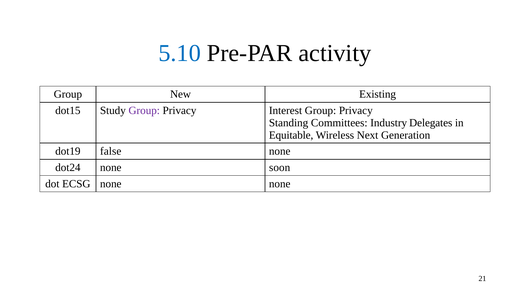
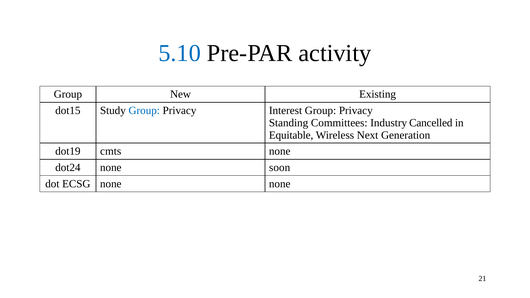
Group at (144, 111) colour: purple -> blue
Delegates: Delegates -> Cancelled
false: false -> cmts
